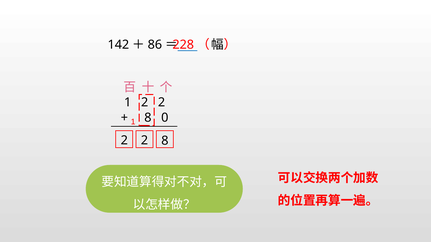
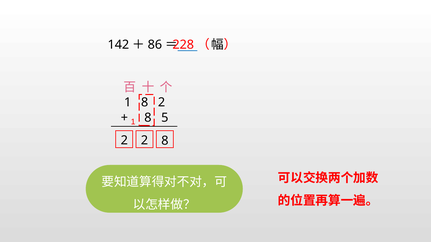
1 2: 2 -> 8
0: 0 -> 5
